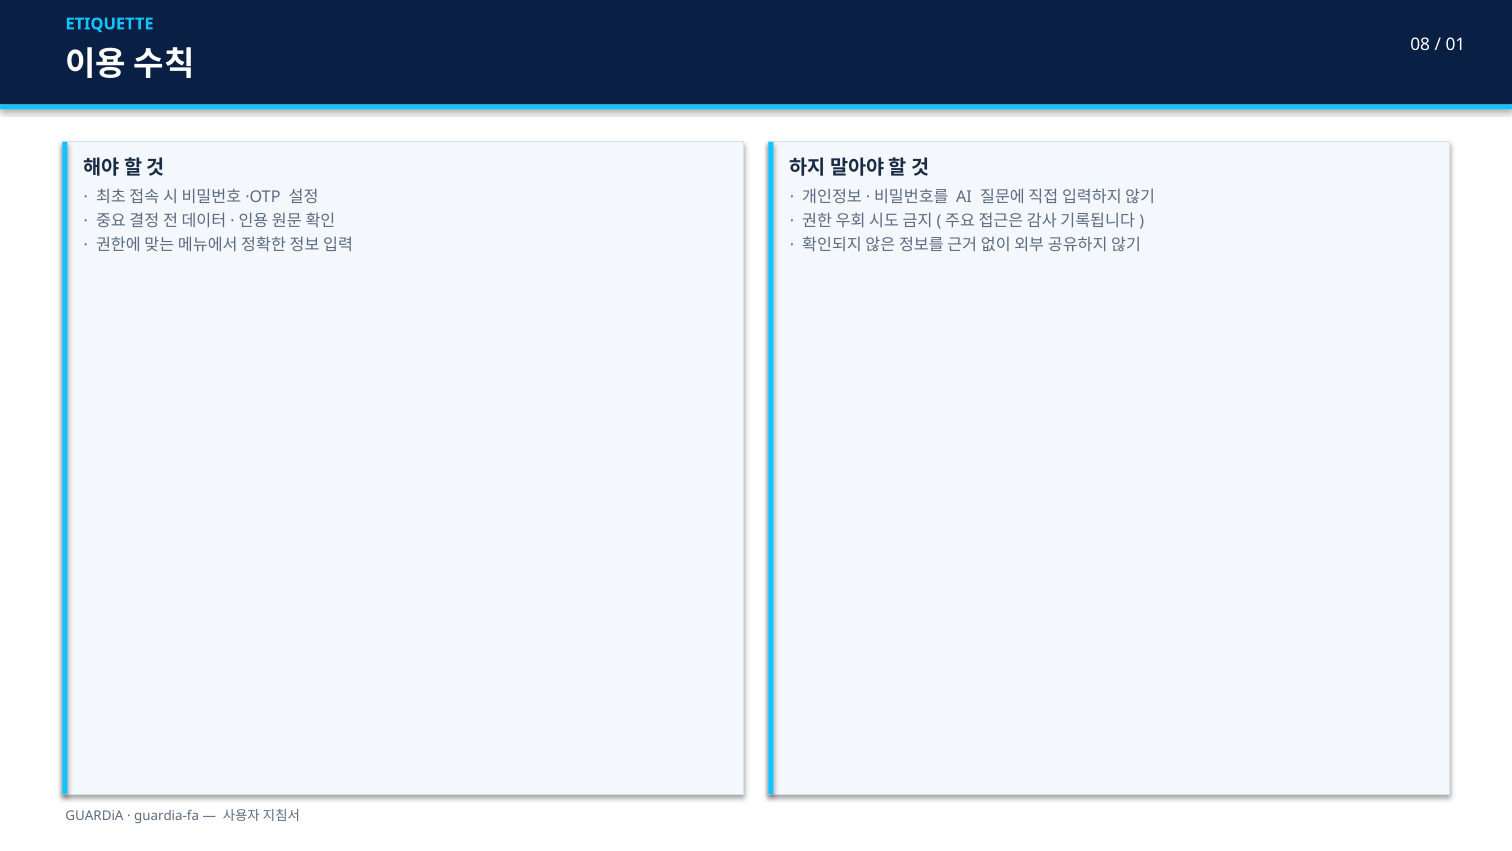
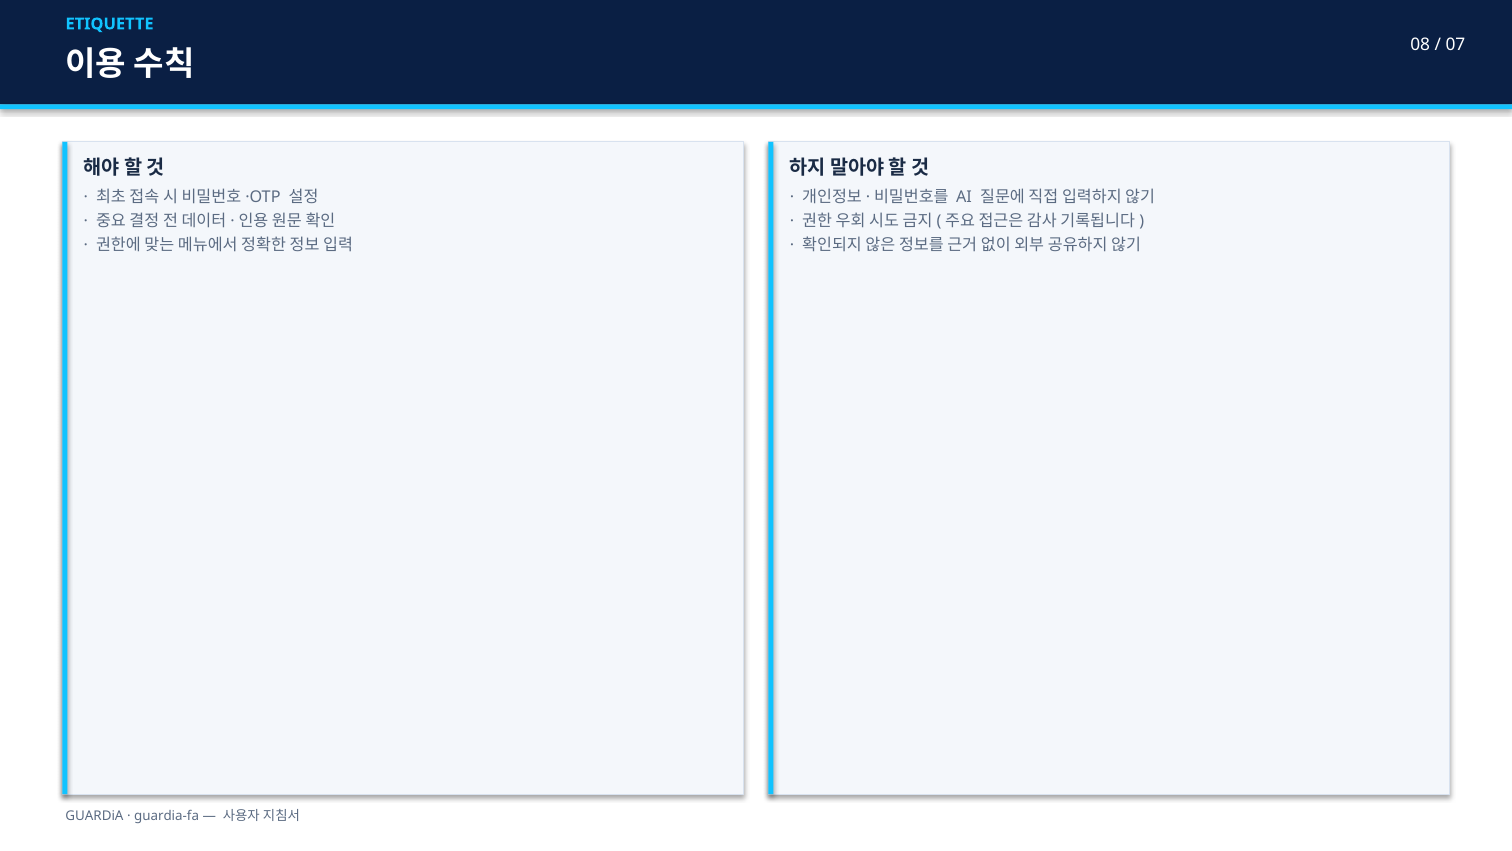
01: 01 -> 07
